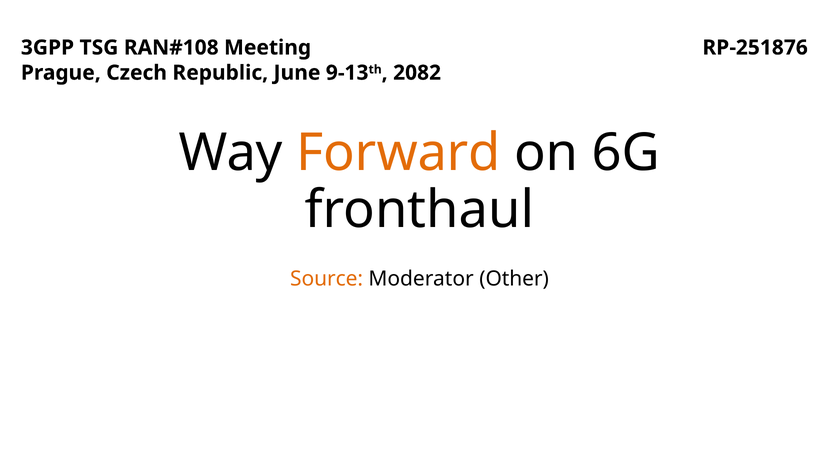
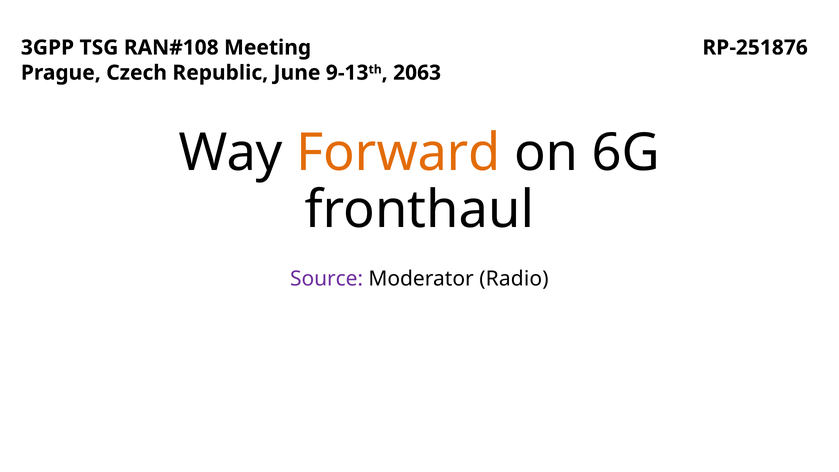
2082: 2082 -> 2063
Source colour: orange -> purple
Other: Other -> Radio
